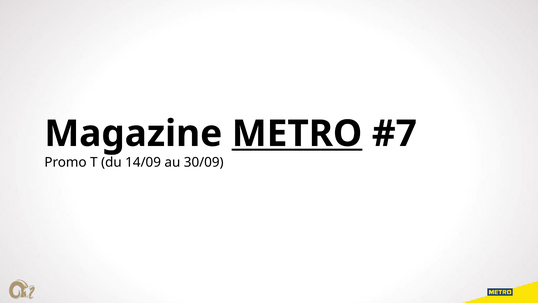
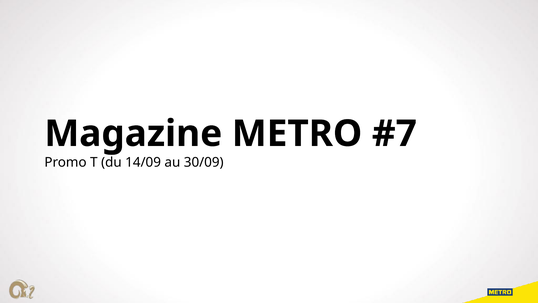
METRO underline: present -> none
